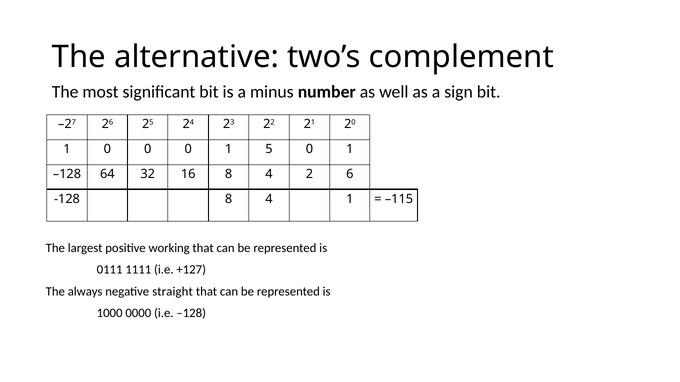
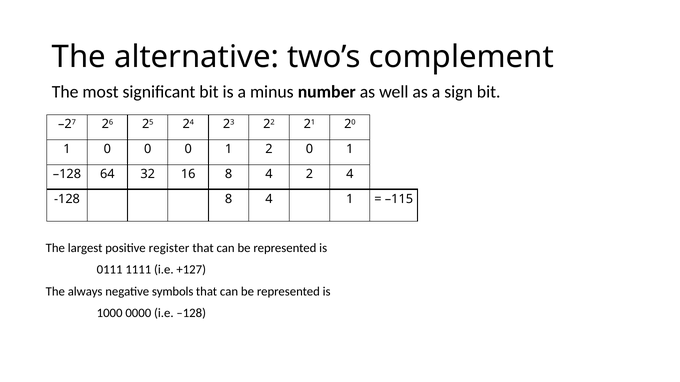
1 5: 5 -> 2
2 6: 6 -> 4
working: working -> register
straight: straight -> symbols
